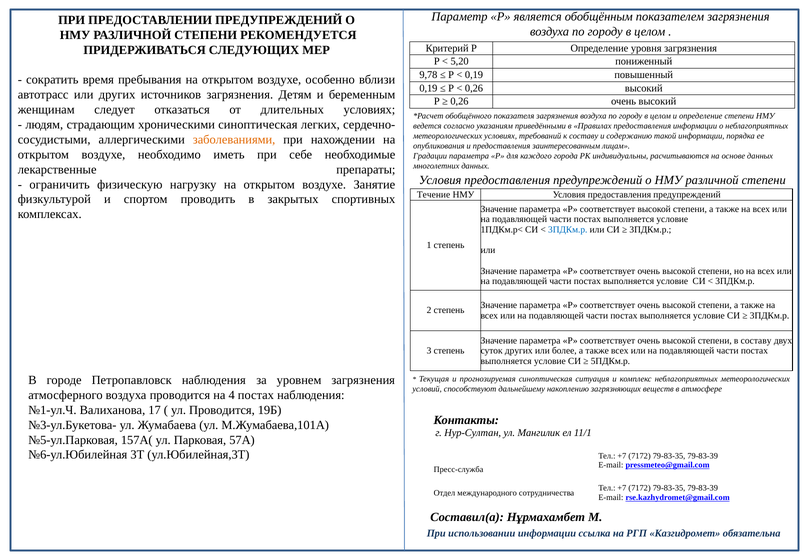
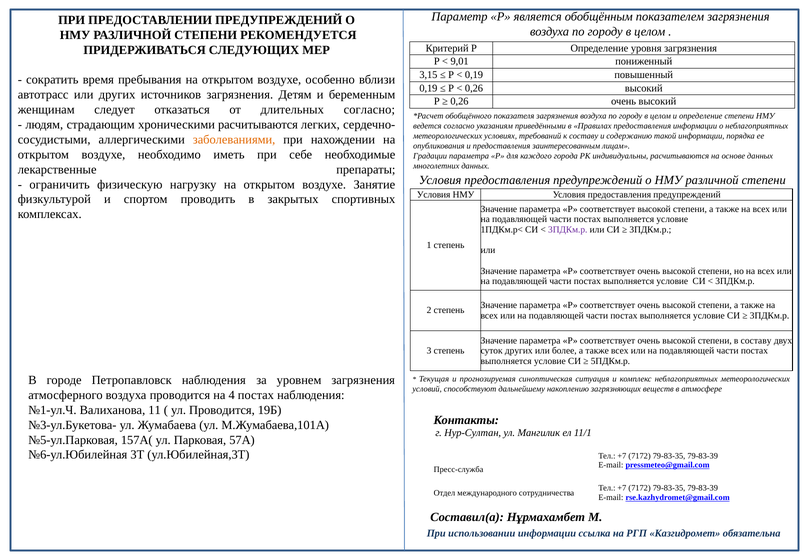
5,20: 5,20 -> 9,01
9,78: 9,78 -> 3,15
длительных условиях: условиях -> согласно
хроническими синоптическая: синоптическая -> расчитываются
Течение at (434, 195): Течение -> Условия
3ПДКм.р at (568, 230) colour: blue -> purple
17: 17 -> 11
